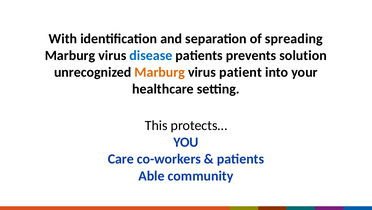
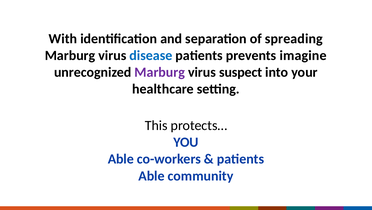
solution: solution -> imagine
Marburg at (160, 72) colour: orange -> purple
patient: patient -> suspect
Care at (121, 159): Care -> Able
